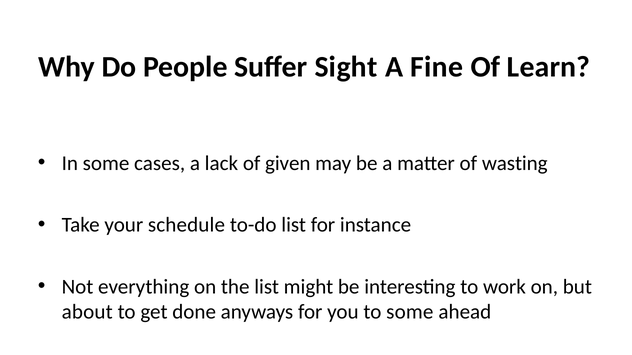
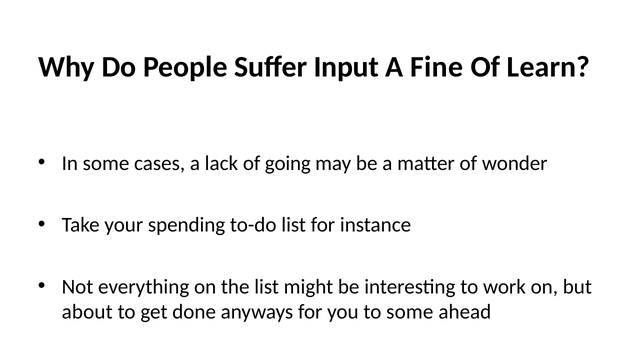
Sight: Sight -> Input
given: given -> going
wasting: wasting -> wonder
schedule: schedule -> spending
